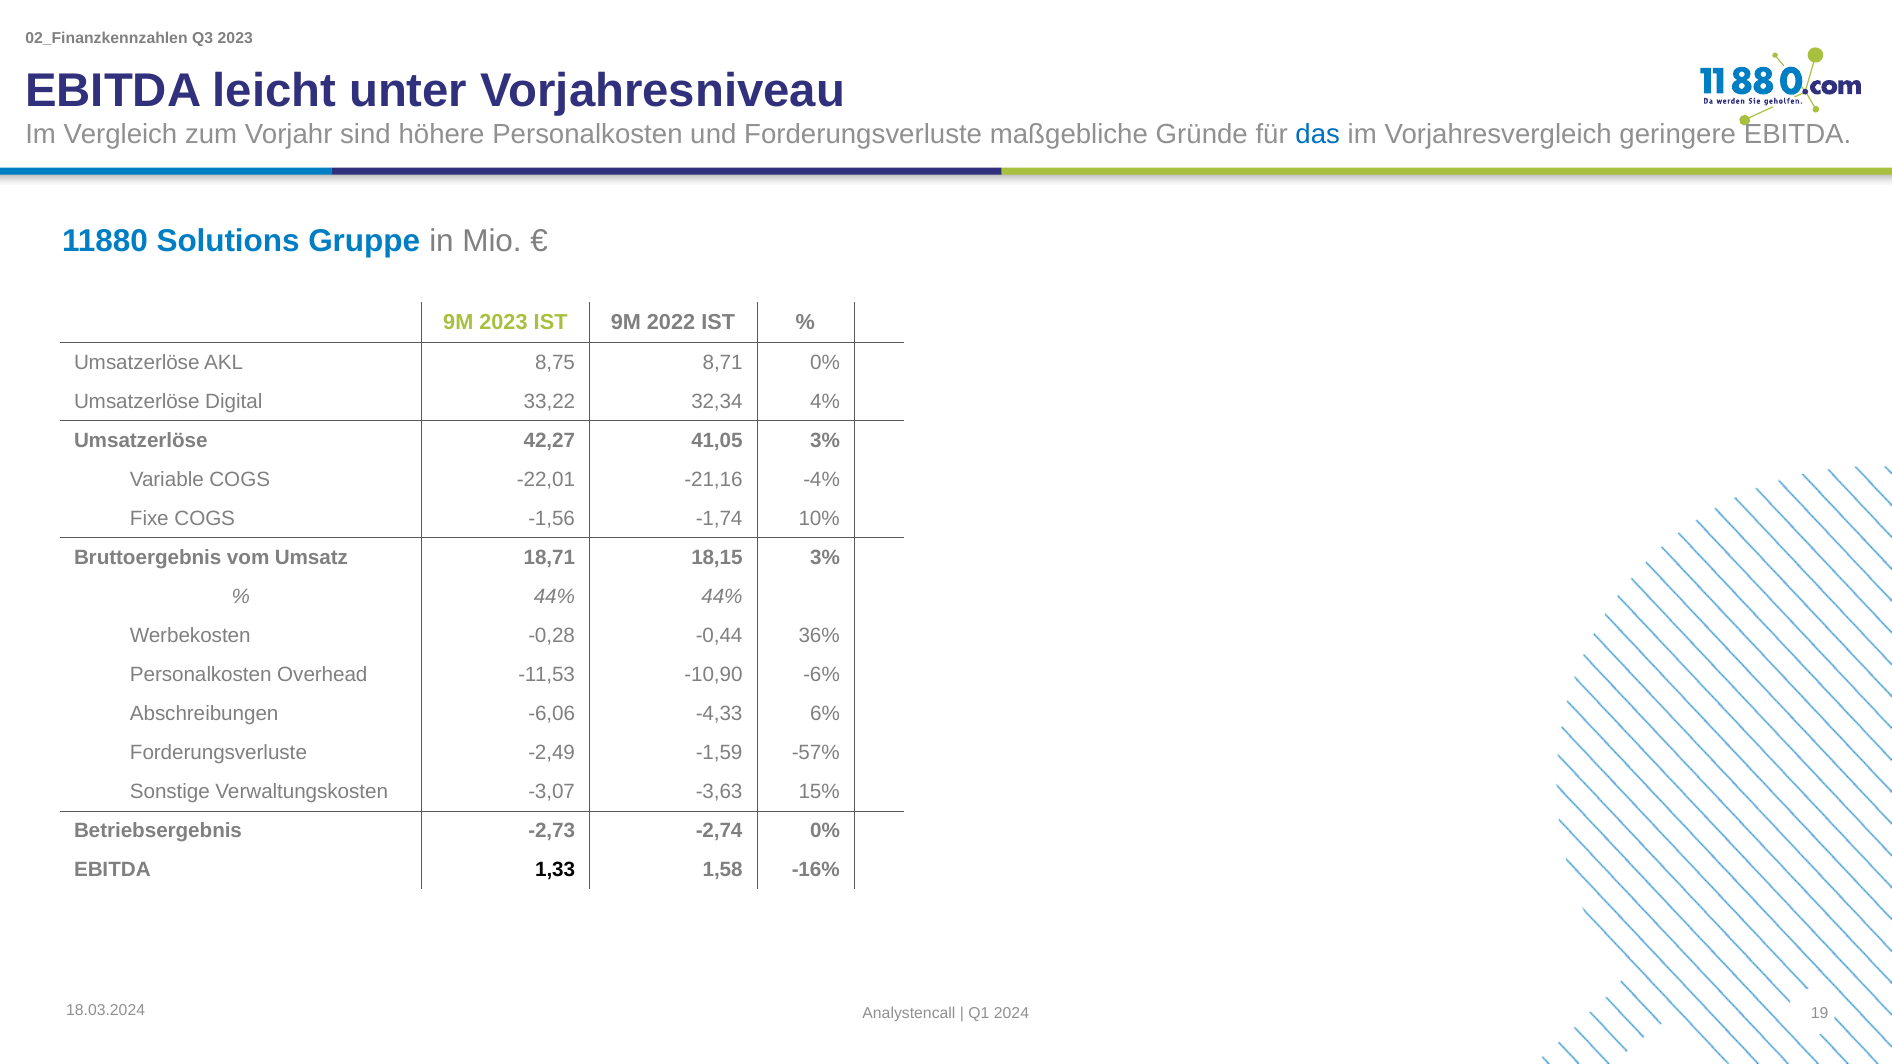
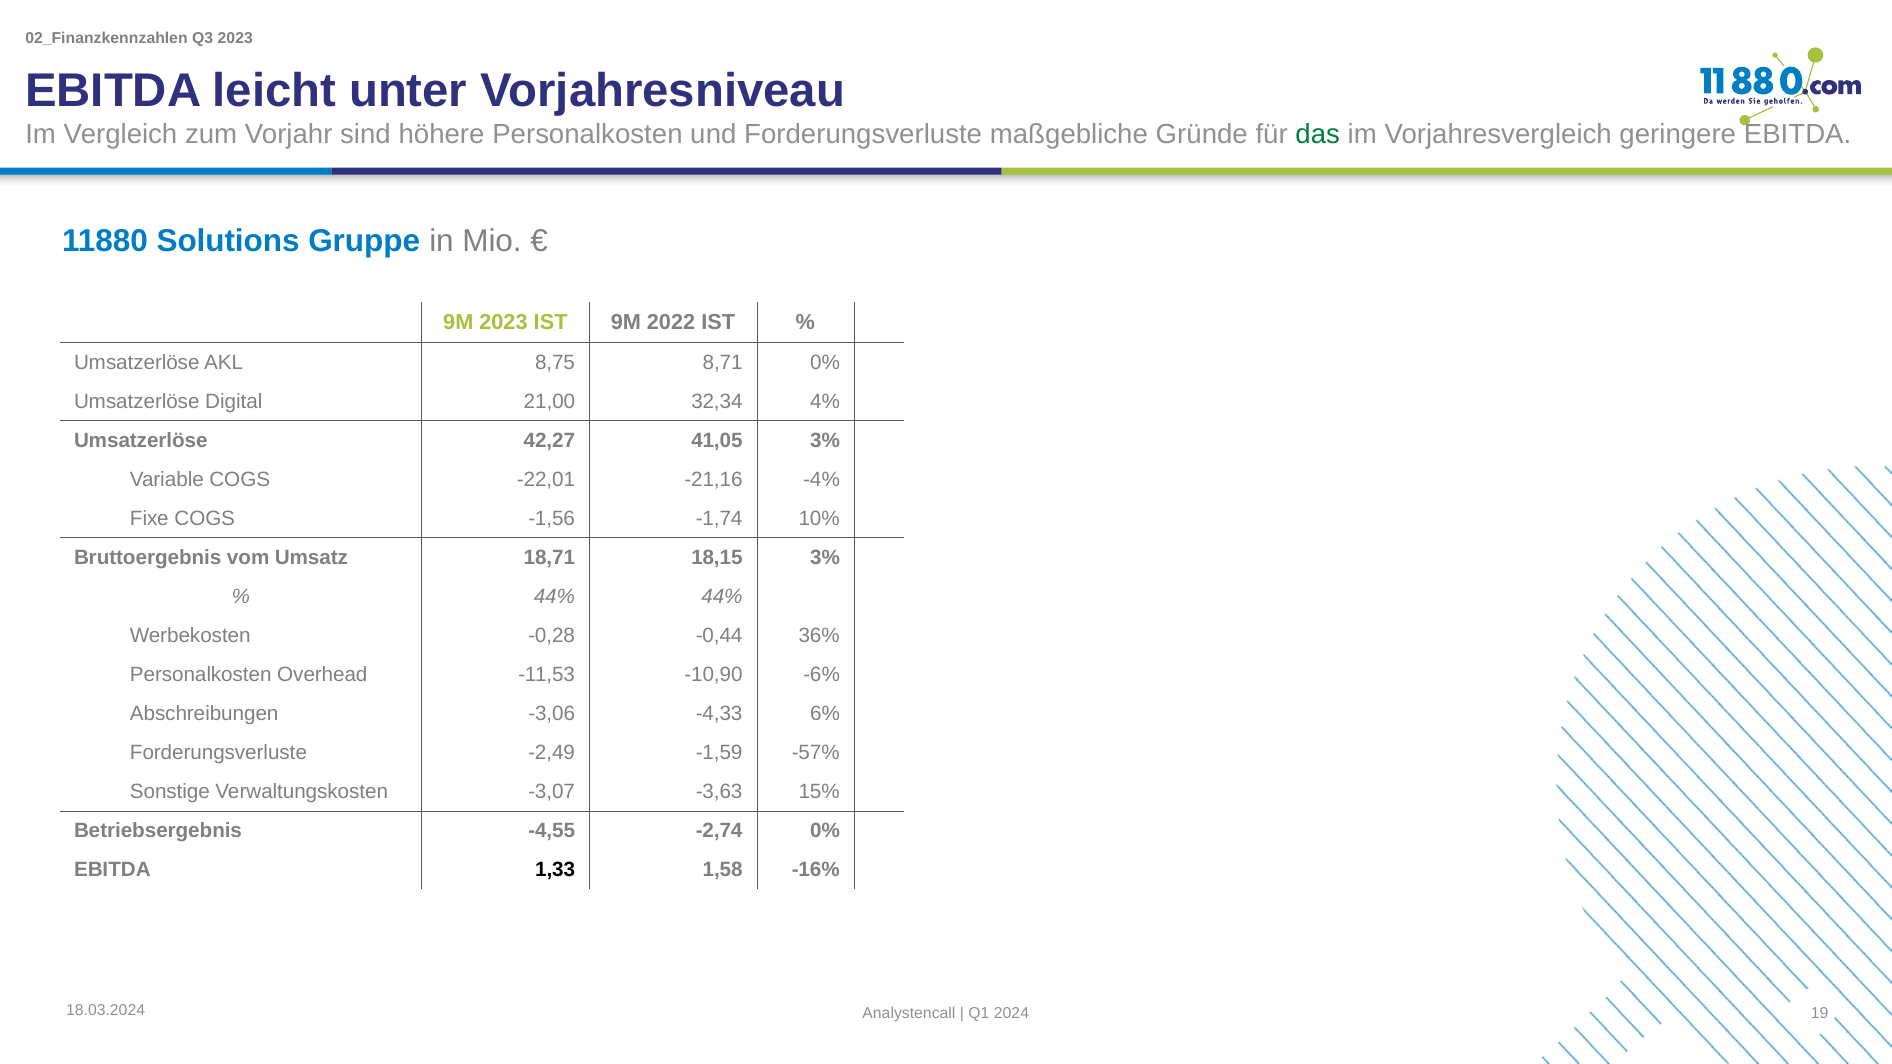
das colour: blue -> green
33,22: 33,22 -> 21,00
-6,06: -6,06 -> -3,06
-2,73: -2,73 -> -4,55
